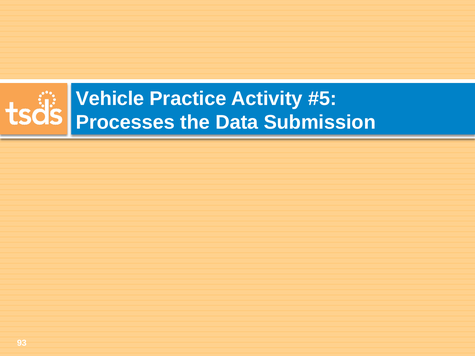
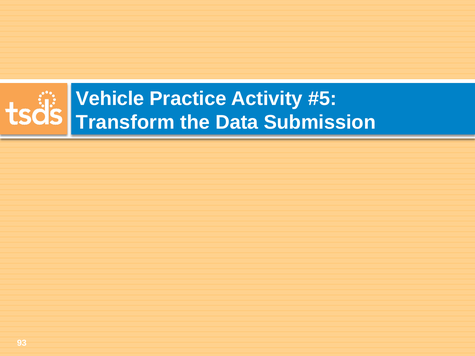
Processes: Processes -> Transform
